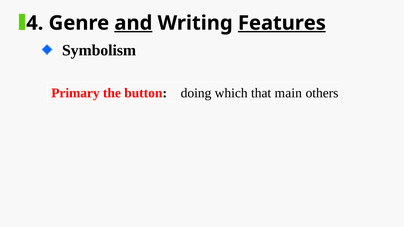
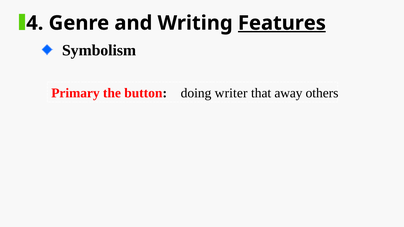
and underline: present -> none
which: which -> writer
main: main -> away
